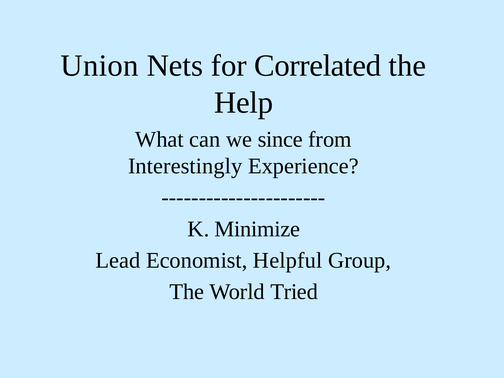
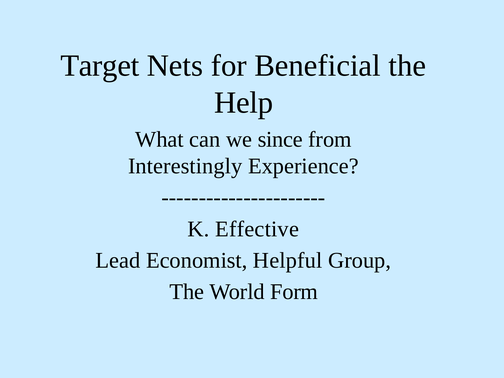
Union: Union -> Target
Correlated: Correlated -> Beneficial
Minimize: Minimize -> Effective
Tried: Tried -> Form
